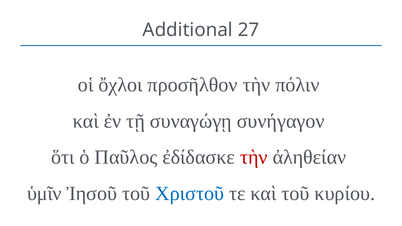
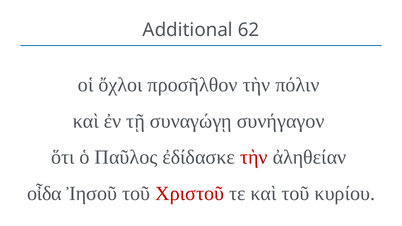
27: 27 -> 62
ὑμῖν: ὑμῖν -> οἶδα
Χριστοῦ colour: blue -> red
